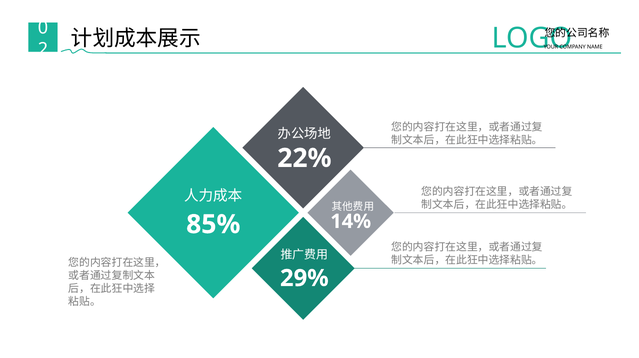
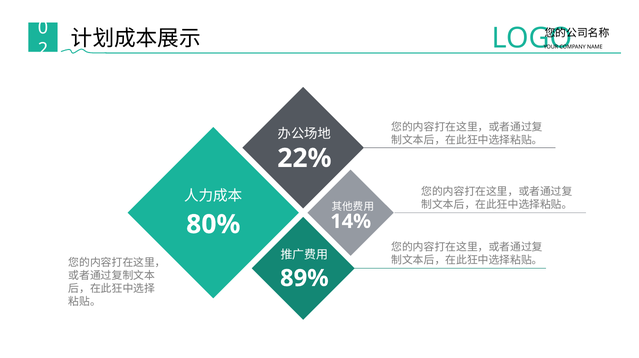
85%: 85% -> 80%
29%: 29% -> 89%
